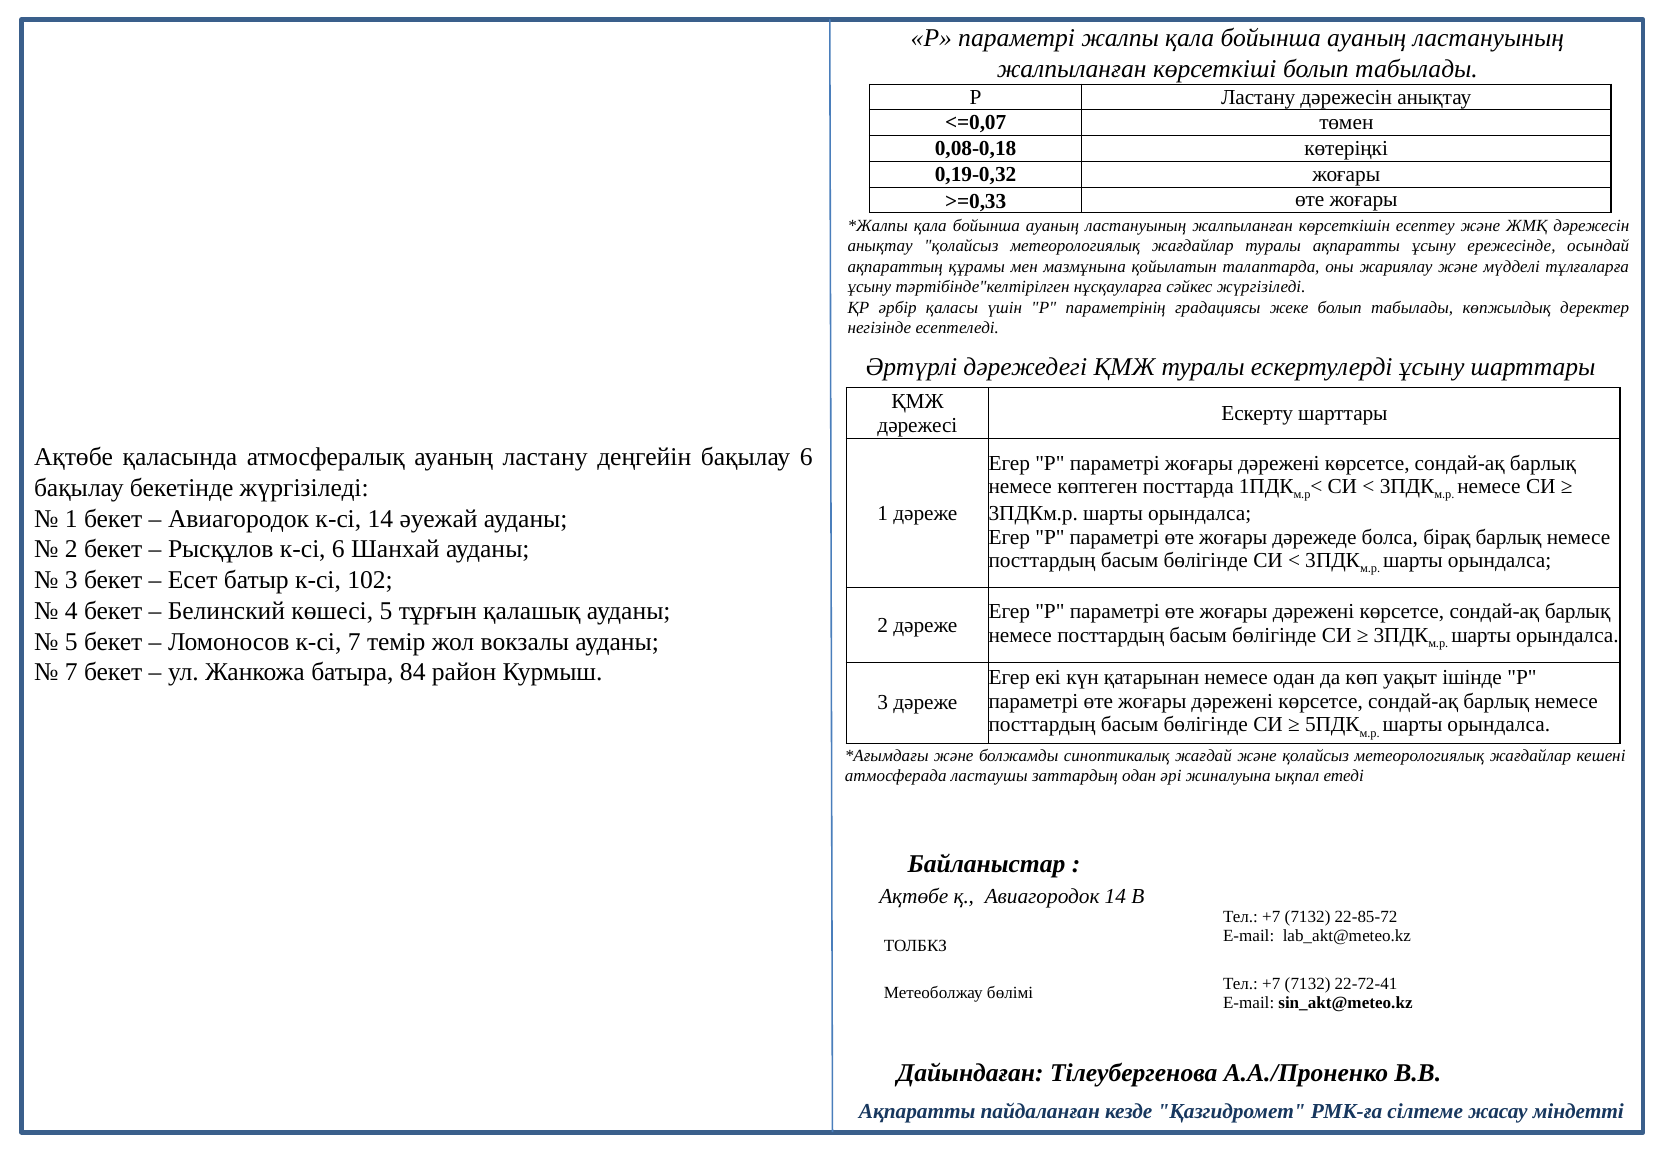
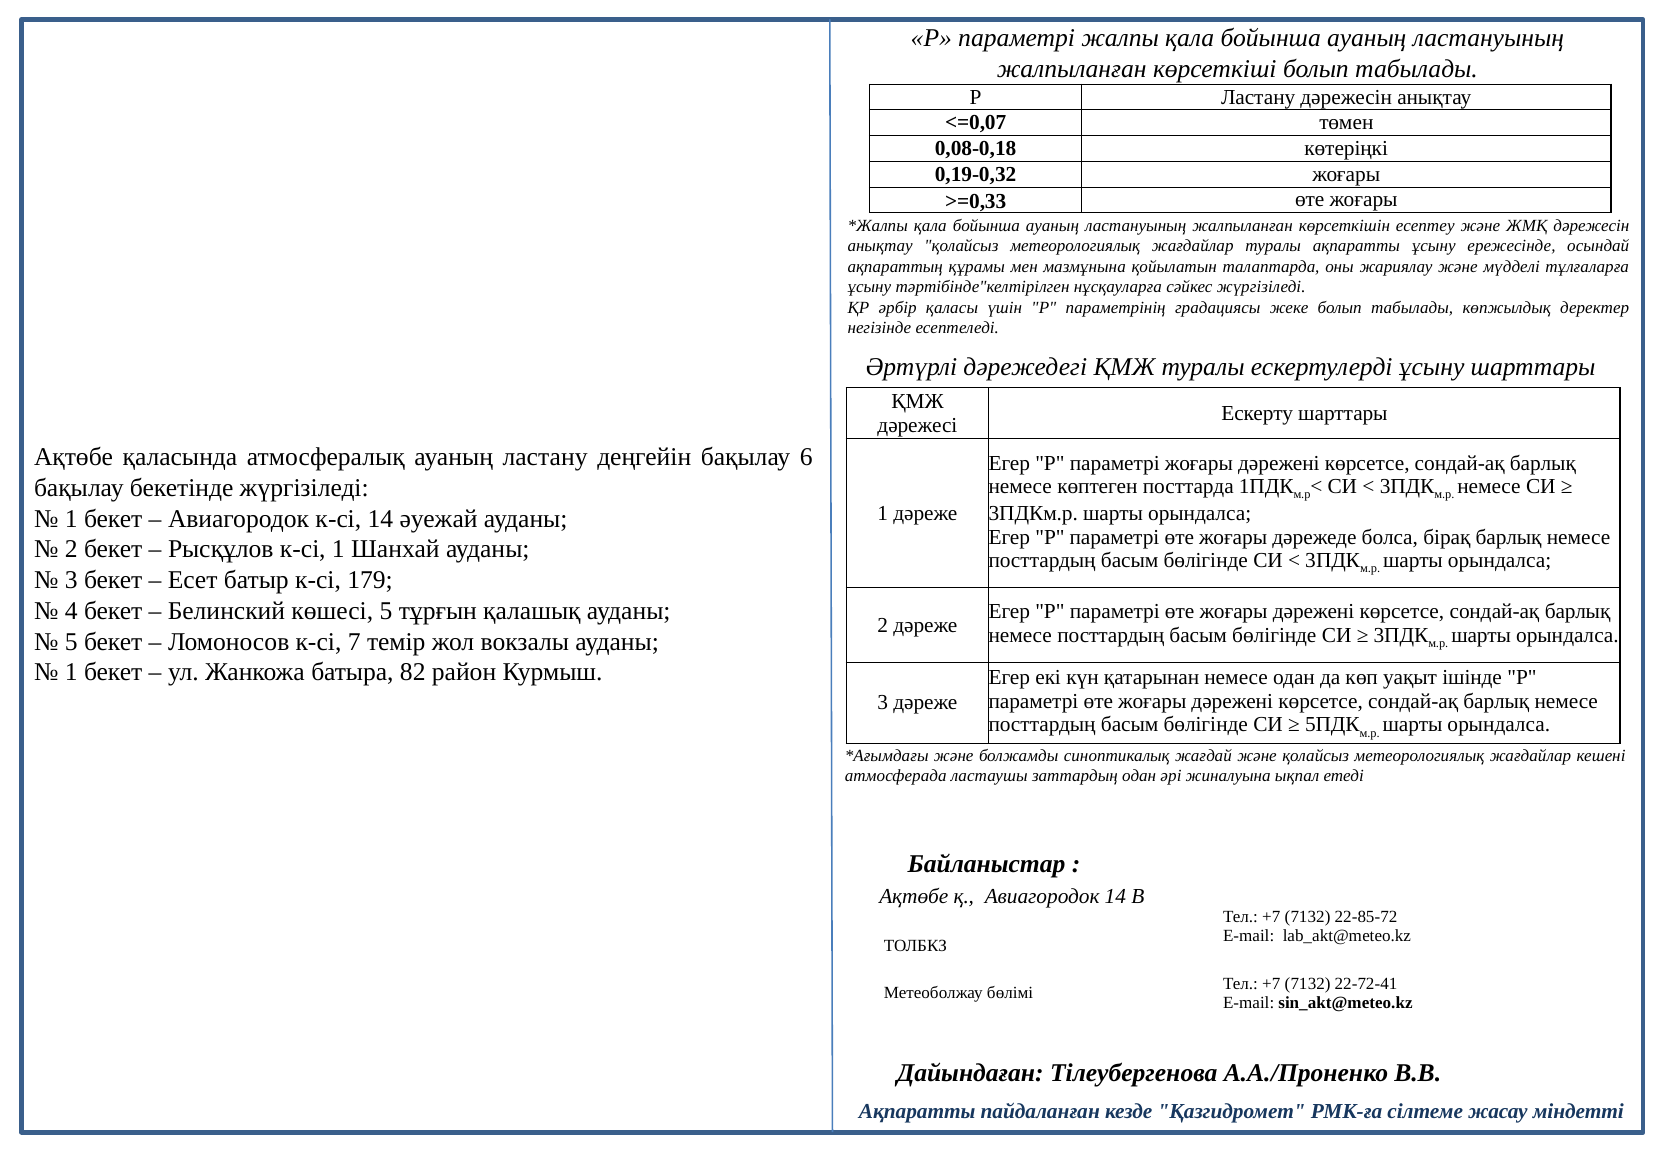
к-сі 6: 6 -> 1
102: 102 -> 179
7 at (71, 673): 7 -> 1
84: 84 -> 82
